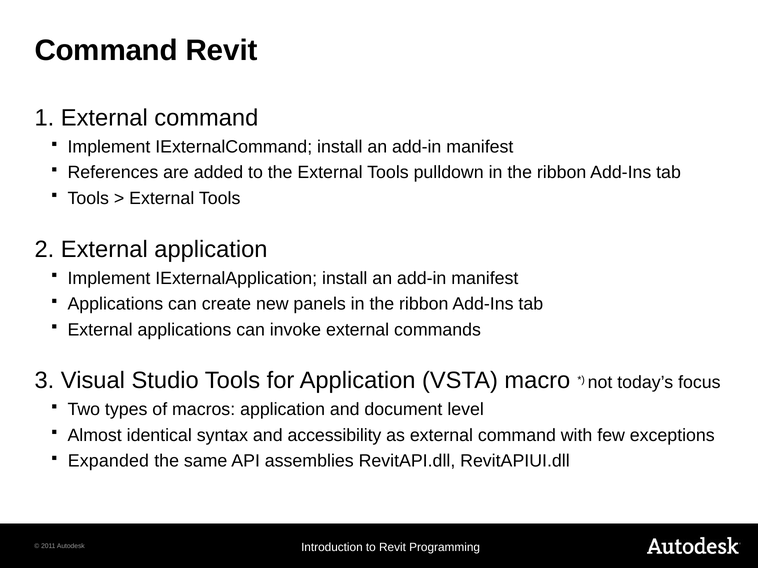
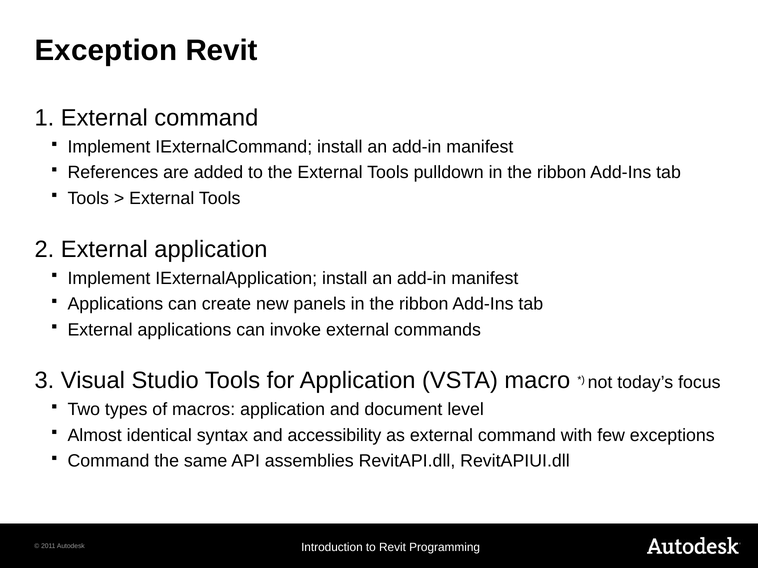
Command at (106, 50): Command -> Exception
Expanded at (108, 461): Expanded -> Command
